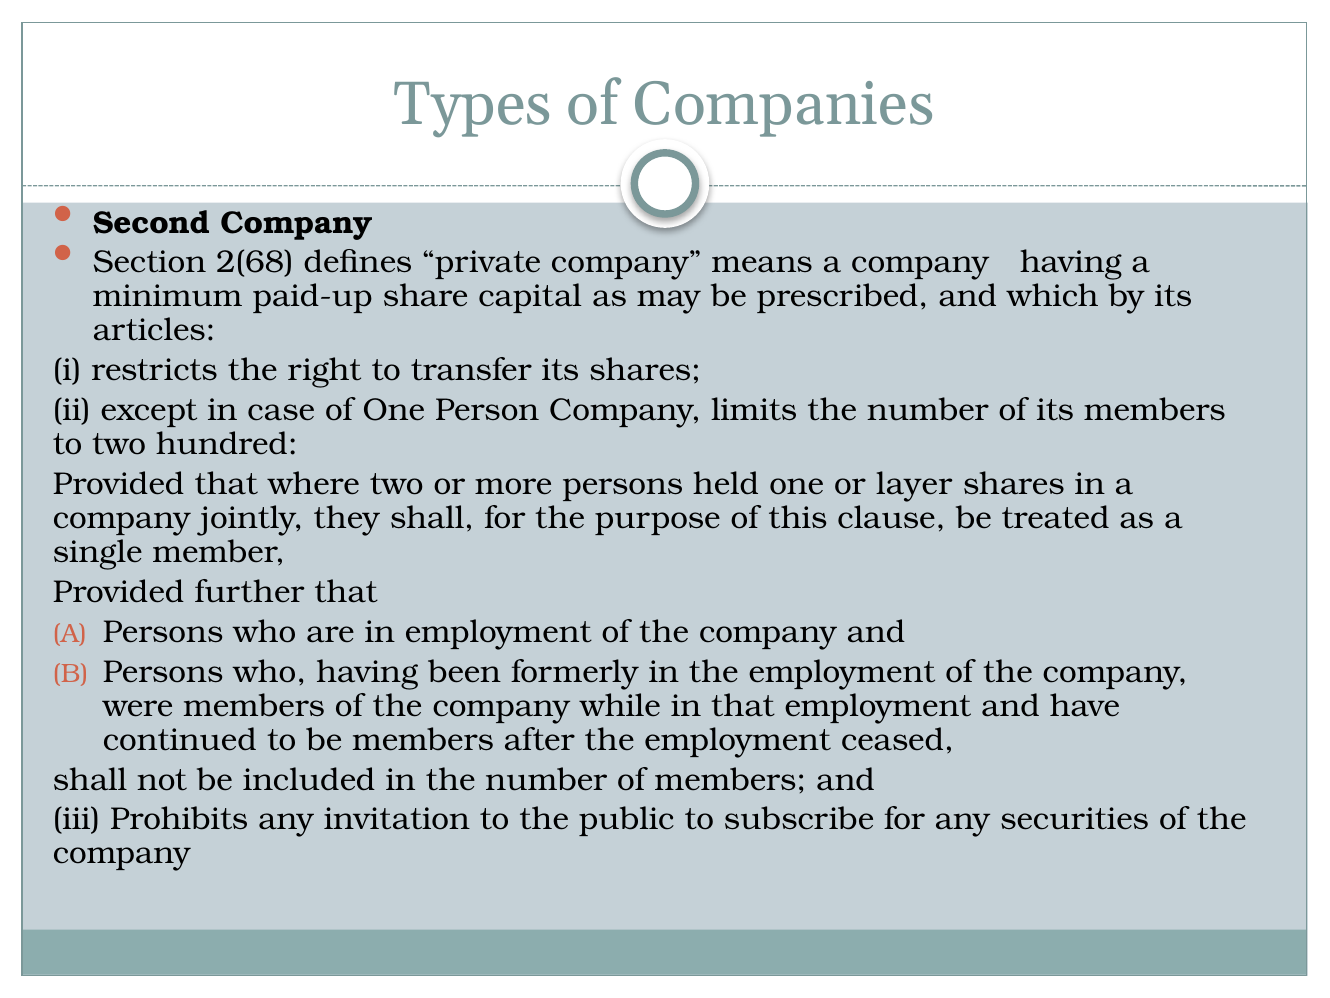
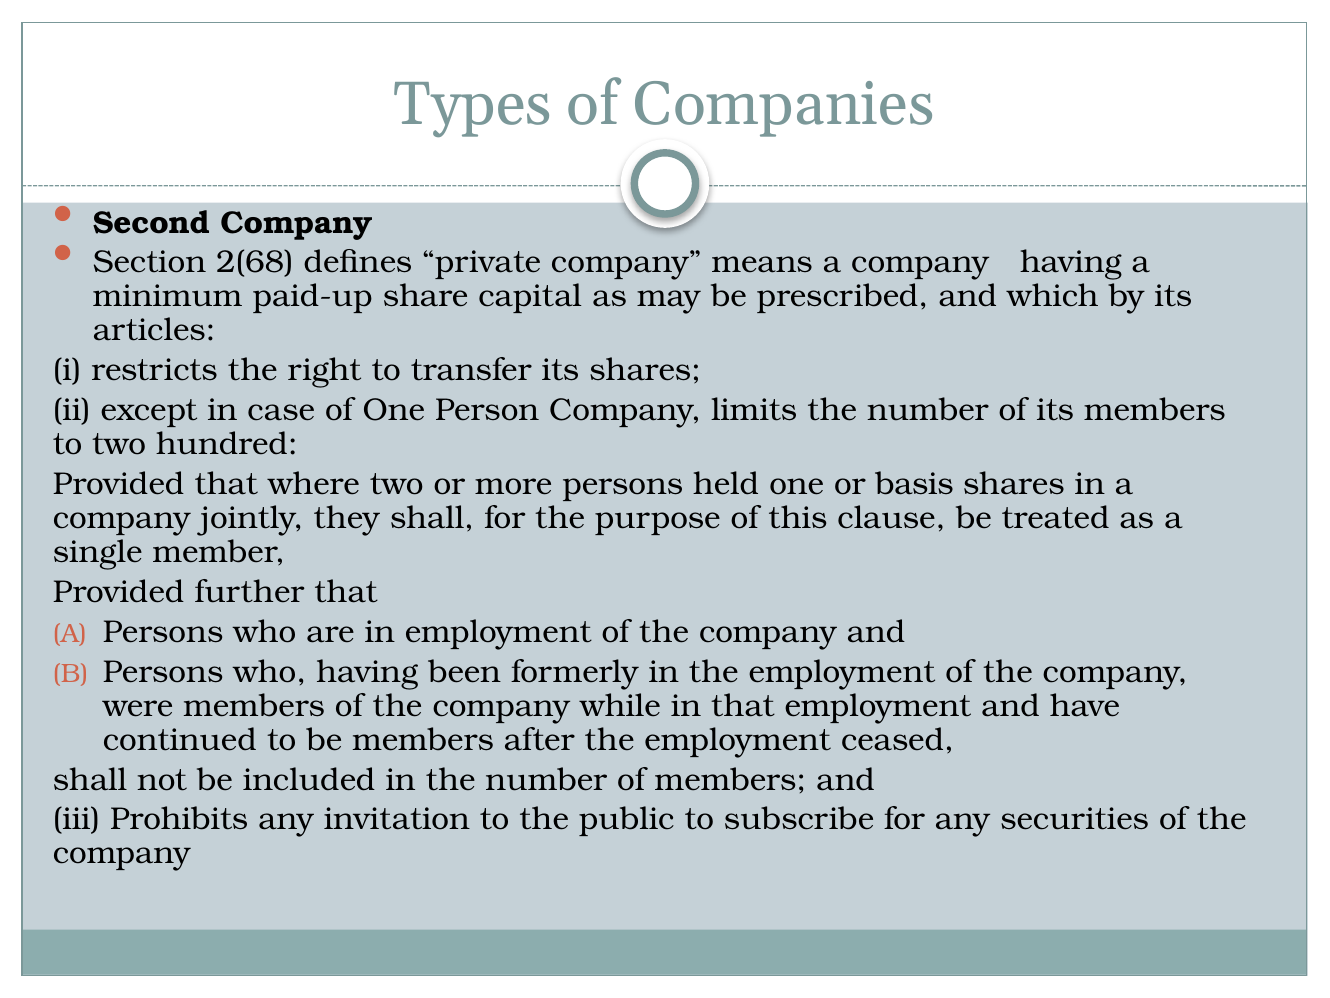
layer: layer -> basis
